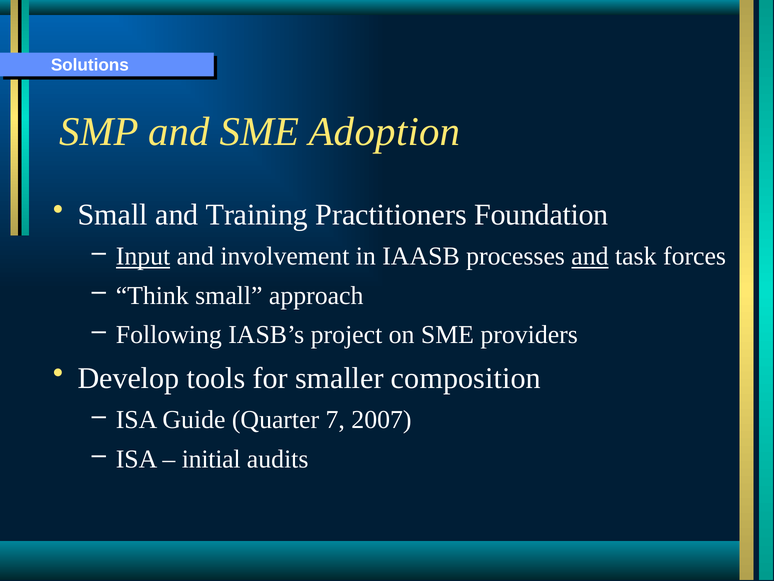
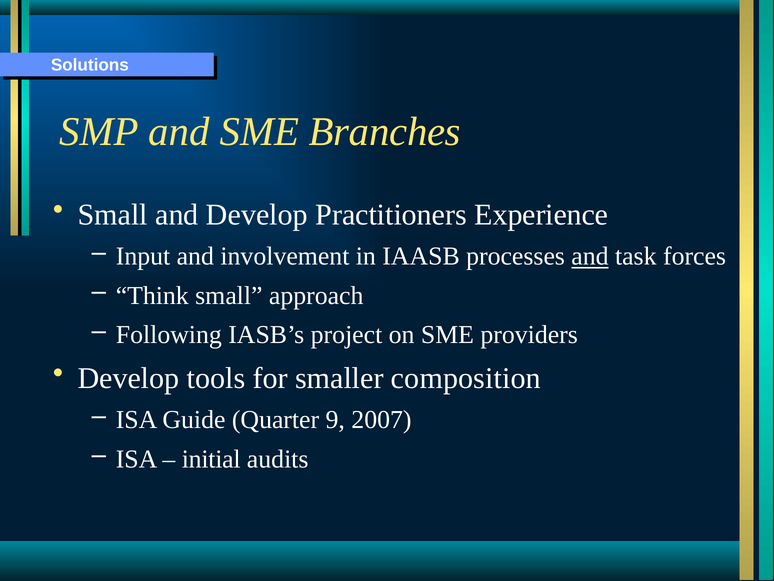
Adoption: Adoption -> Branches
and Training: Training -> Develop
Foundation: Foundation -> Experience
Input underline: present -> none
7: 7 -> 9
